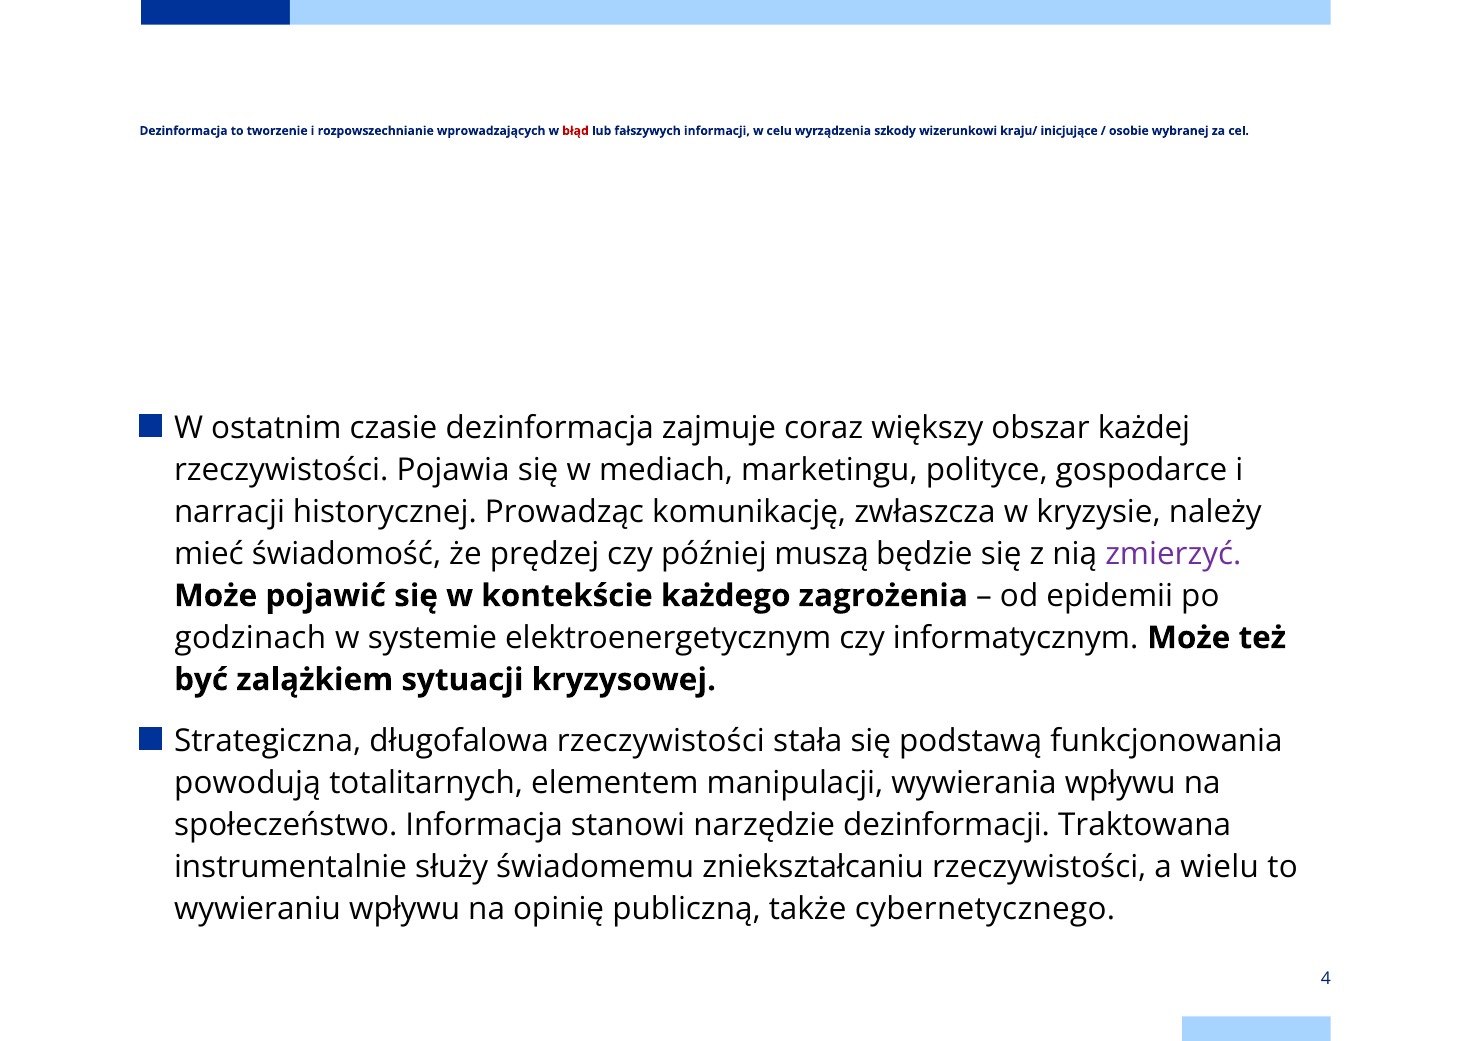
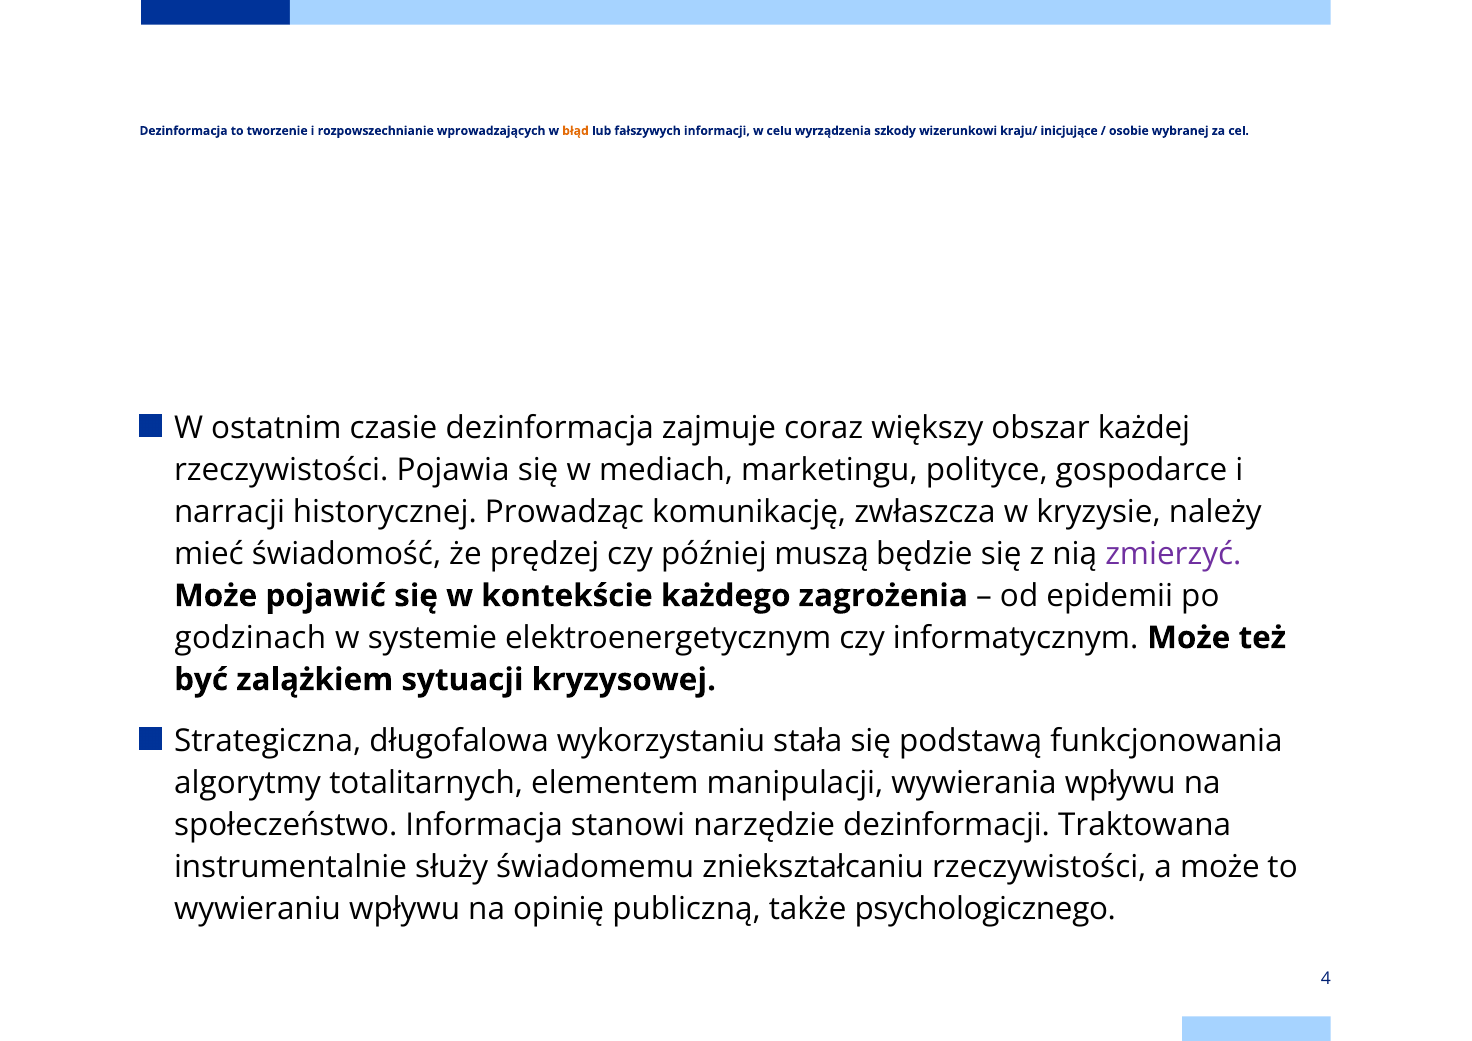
błąd colour: red -> orange
długofalowa rzeczywistości: rzeczywistości -> wykorzystaniu
powodują: powodują -> algorytmy
a wielu: wielu -> może
cybernetycznego: cybernetycznego -> psychologicznego
